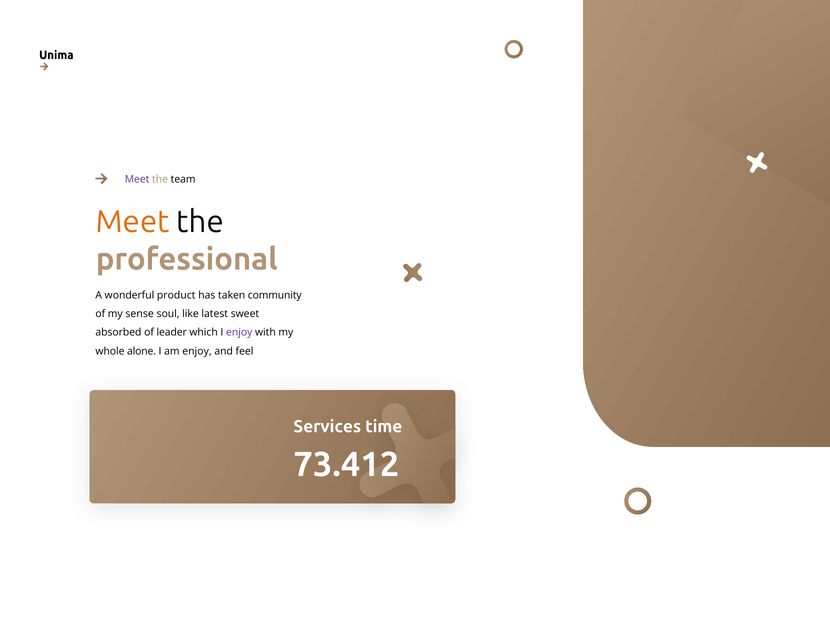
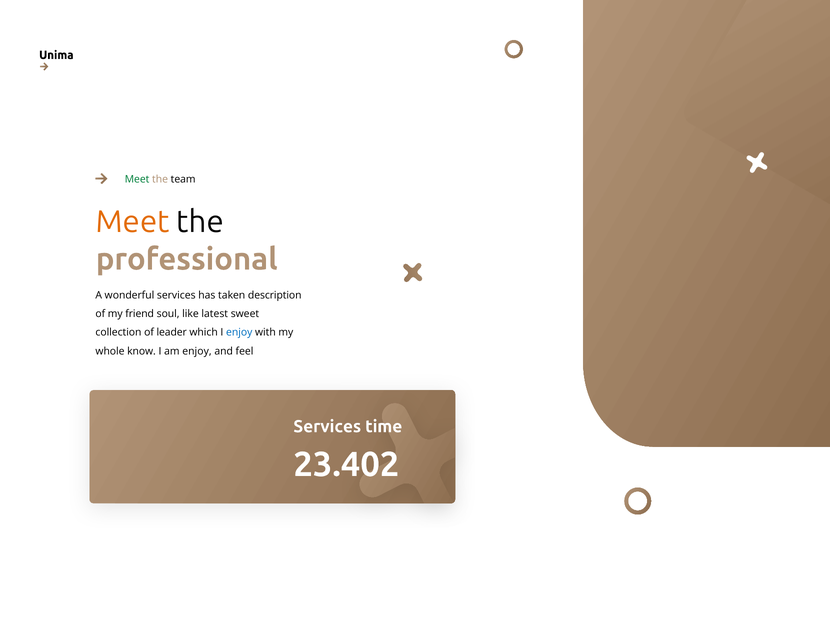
Meet at (137, 179) colour: purple -> green
wonderful product: product -> services
community: community -> description
sense: sense -> friend
absorbed: absorbed -> collection
enjoy at (239, 332) colour: purple -> blue
alone: alone -> know
73.412: 73.412 -> 23.402
